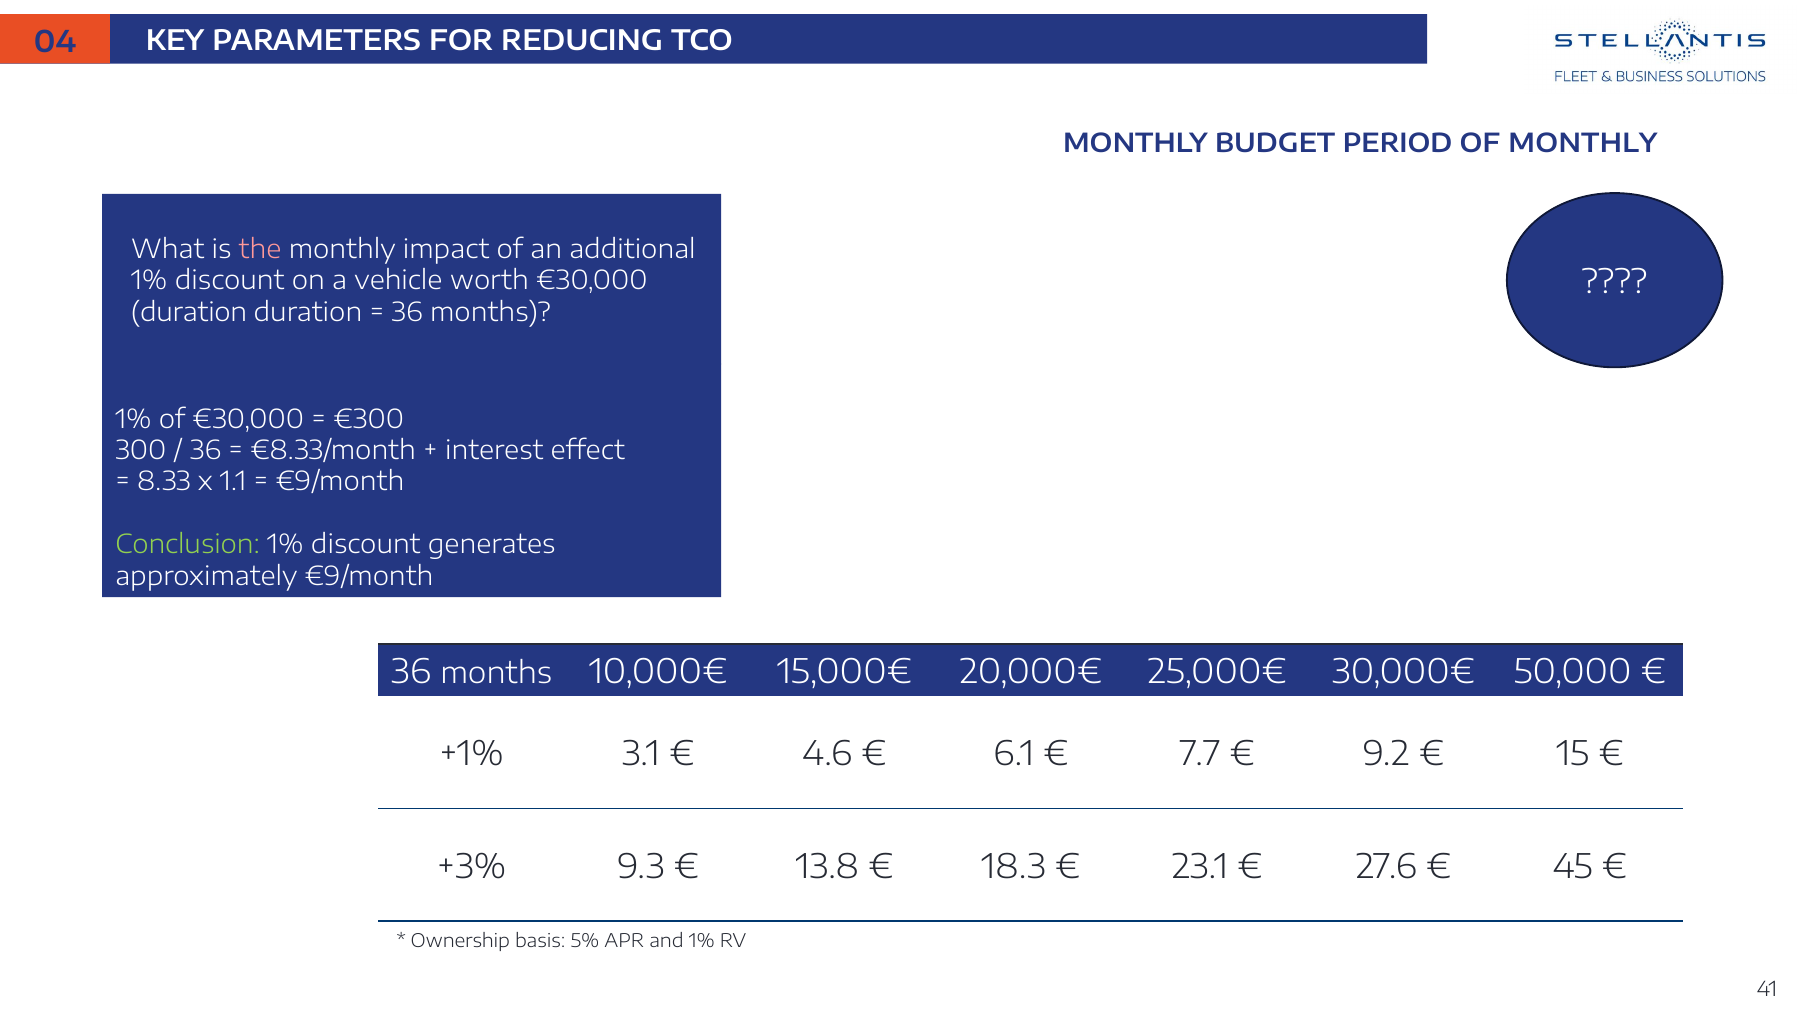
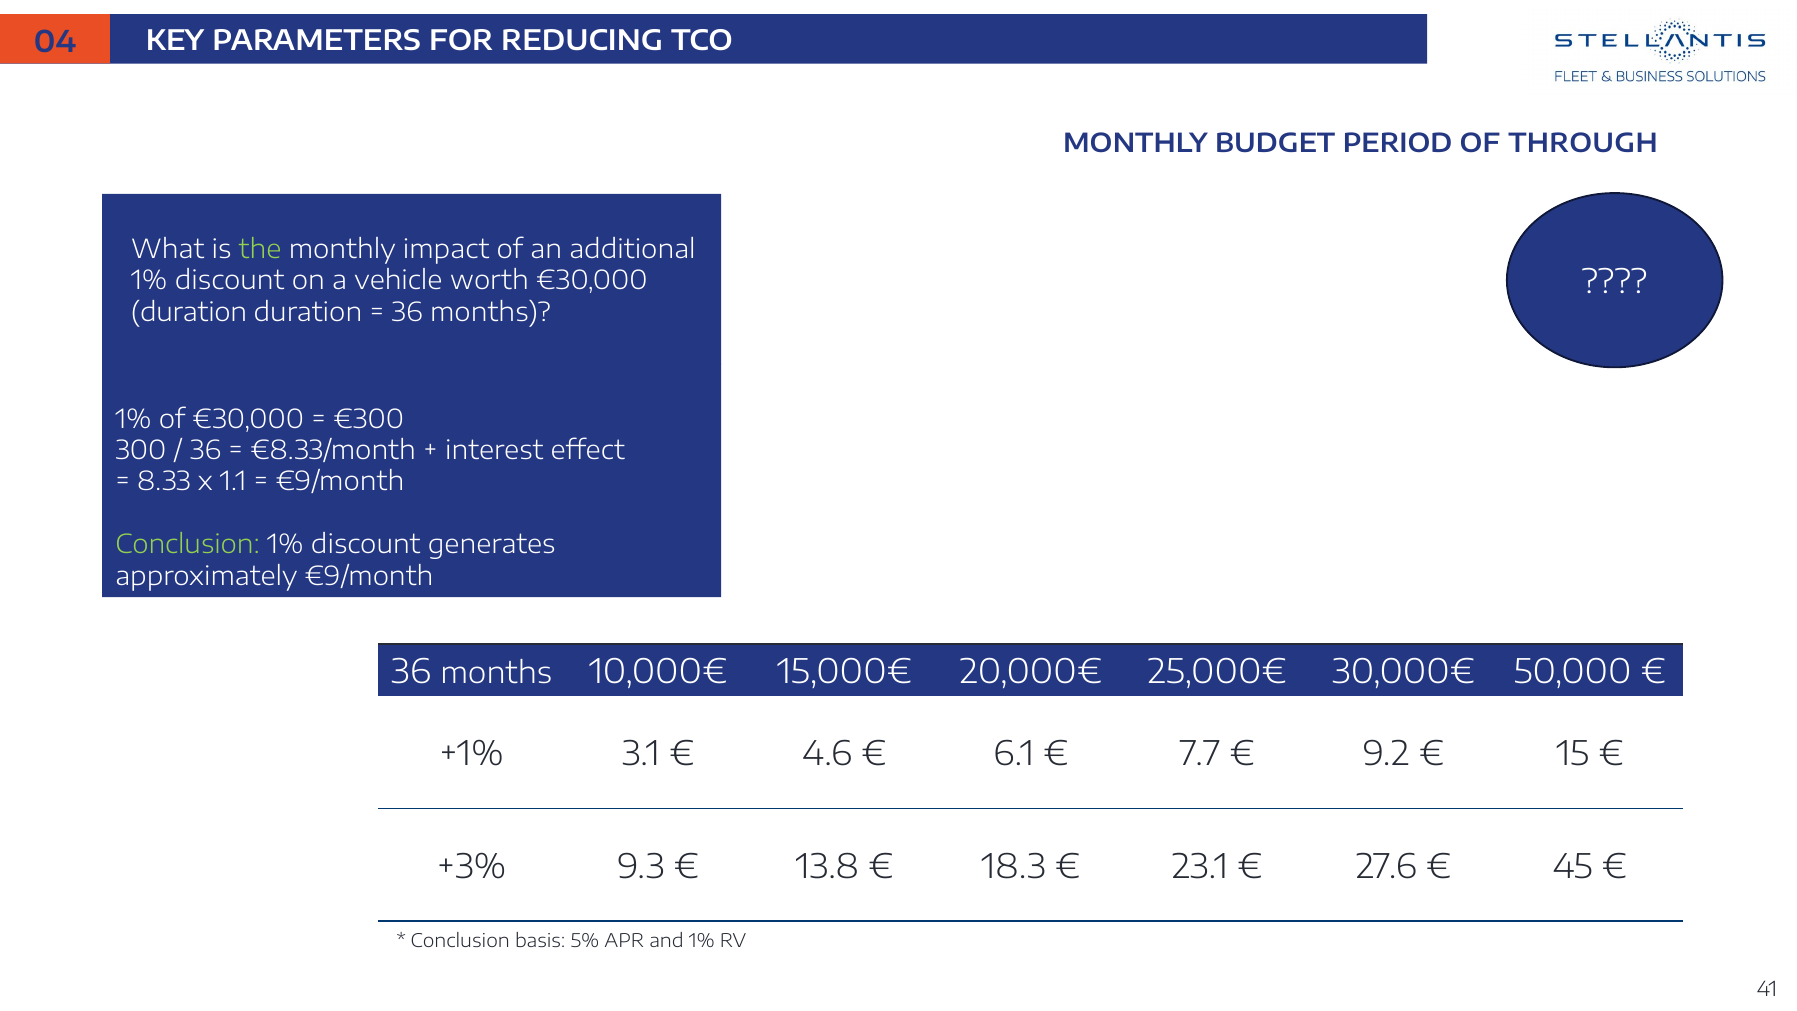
OF MONTHLY: MONTHLY -> THROUGH
the colour: pink -> light green
Ownership at (460, 942): Ownership -> Conclusion
